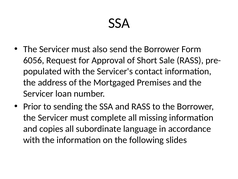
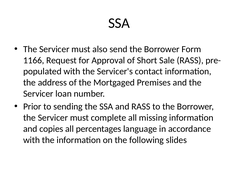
6056: 6056 -> 1166
subordinate: subordinate -> percentages
